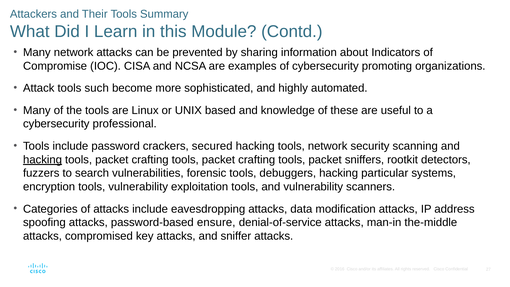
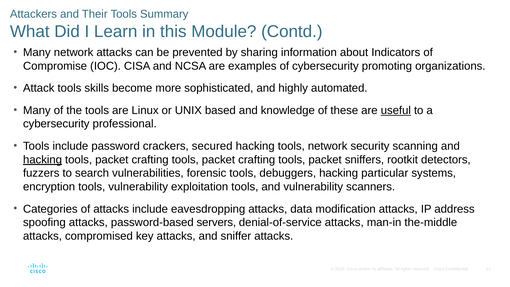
such: such -> skills
useful underline: none -> present
ensure: ensure -> servers
